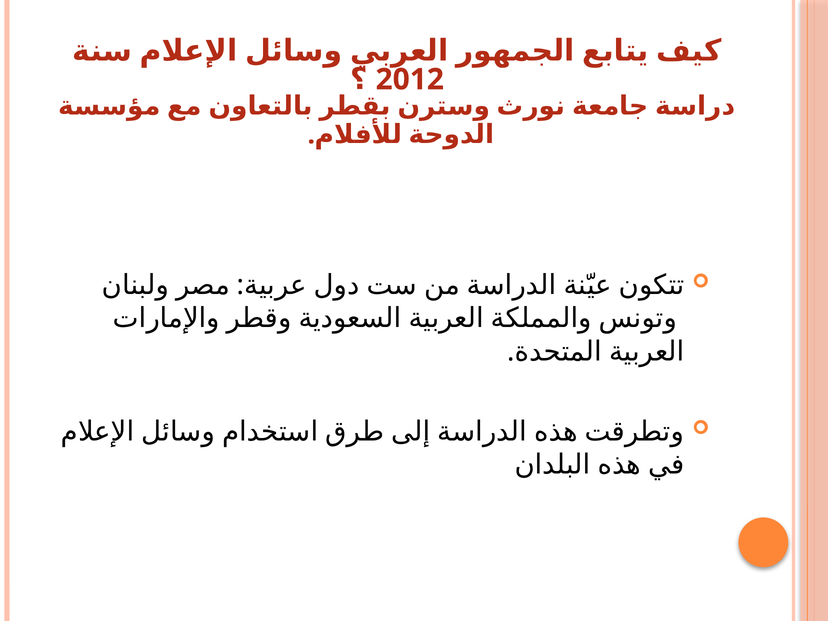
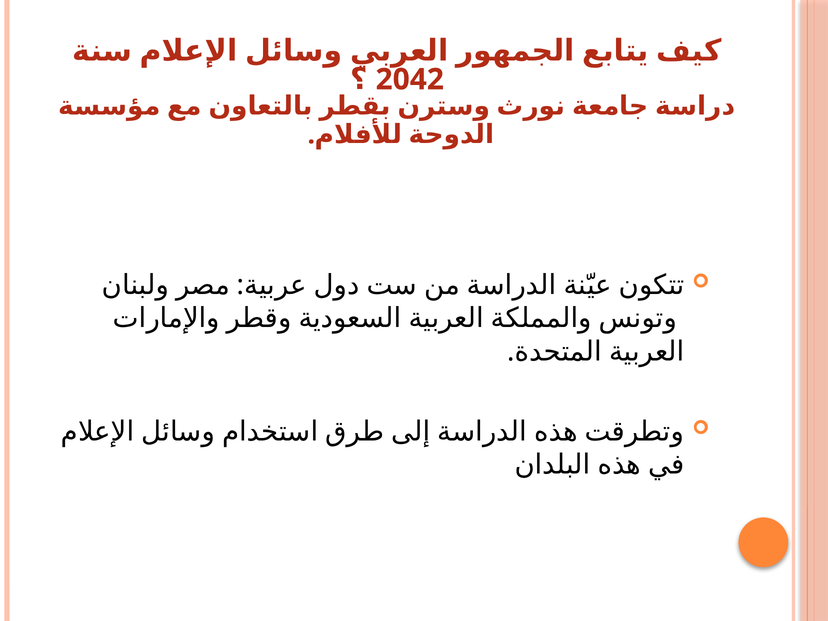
2012: 2012 -> 2042
